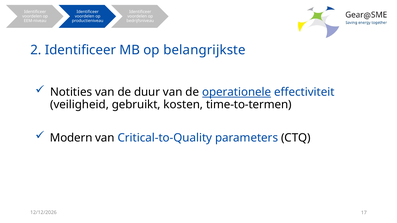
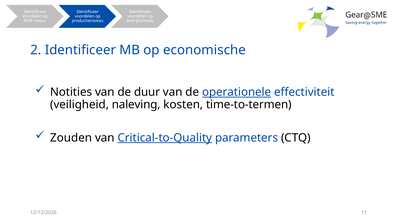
belangrijkste: belangrijkste -> economische
gebruikt: gebruikt -> naleving
Modern: Modern -> Zouden
Critical-to-Quality underline: none -> present
